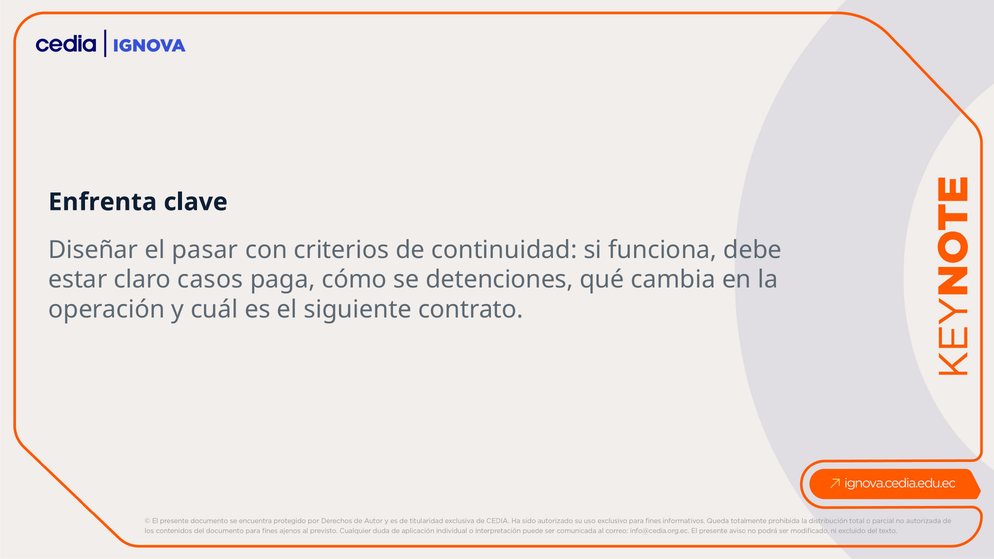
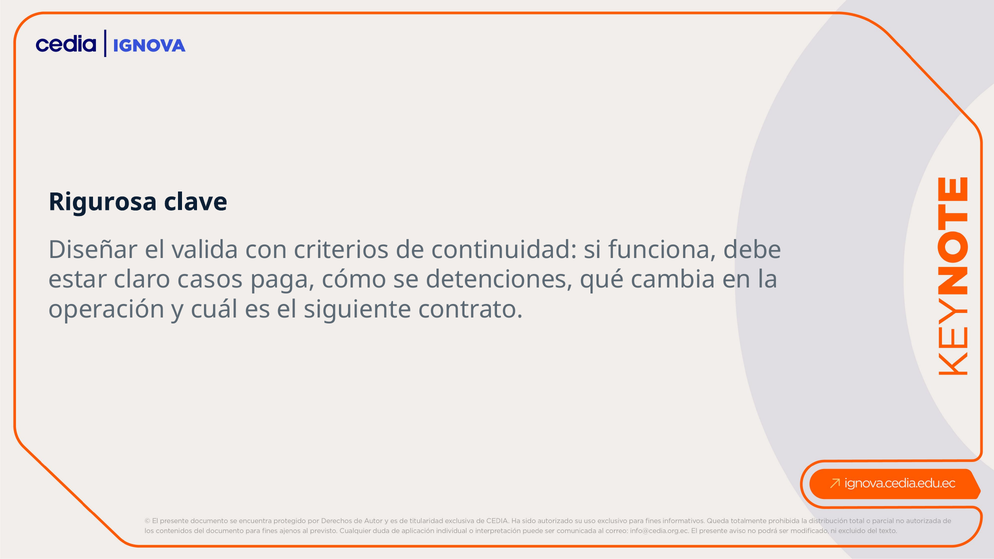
Enfrenta: Enfrenta -> Rigurosa
pasar: pasar -> valida
